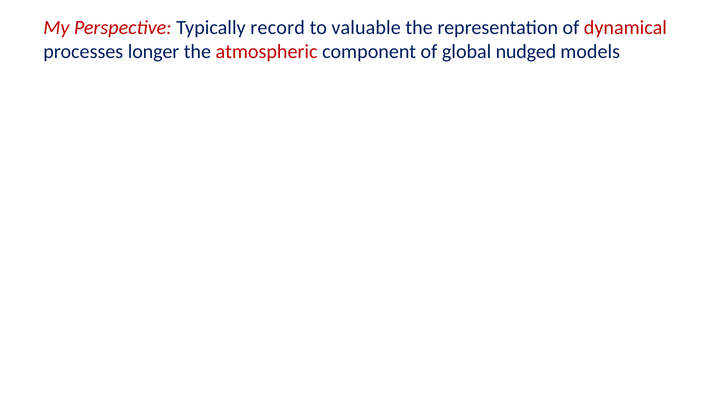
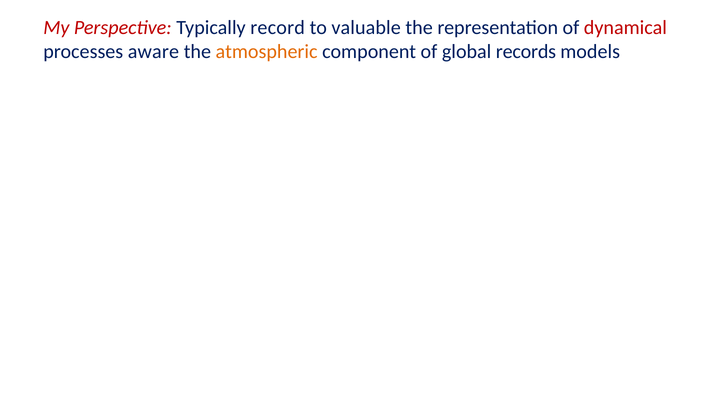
longer: longer -> aware
atmospheric colour: red -> orange
nudged: nudged -> records
